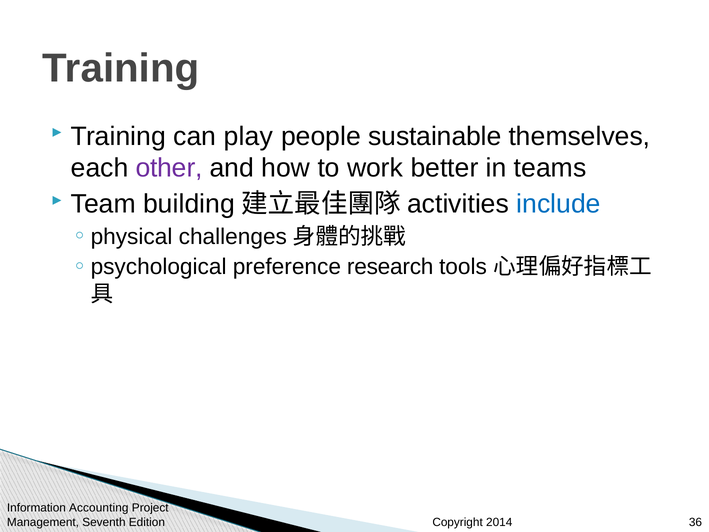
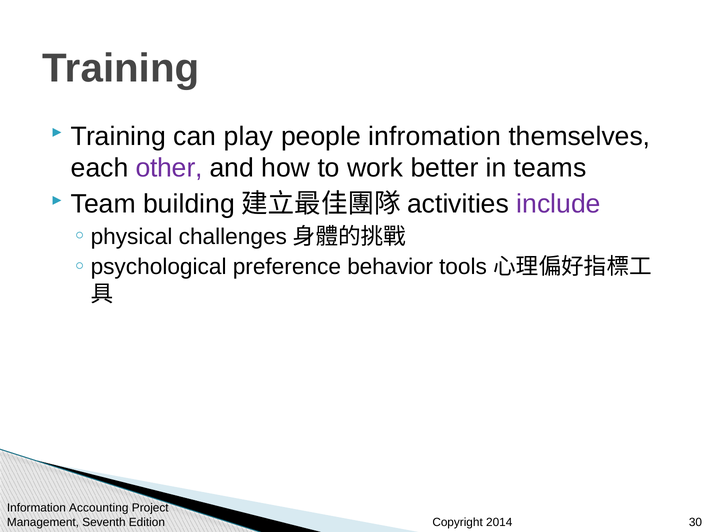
sustainable: sustainable -> infromation
include colour: blue -> purple
research: research -> behavior
36: 36 -> 30
